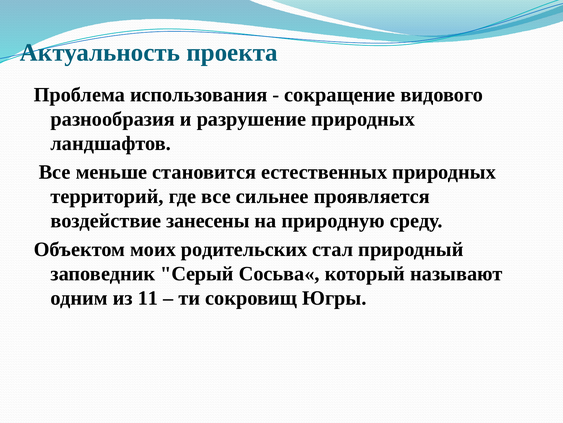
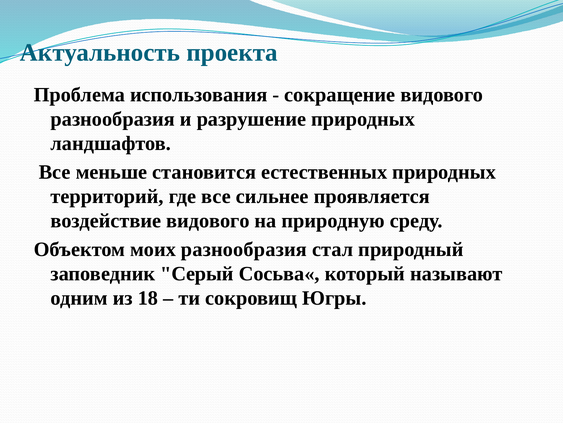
воздействие занесены: занесены -> видового
моих родительских: родительских -> разнообразия
11: 11 -> 18
